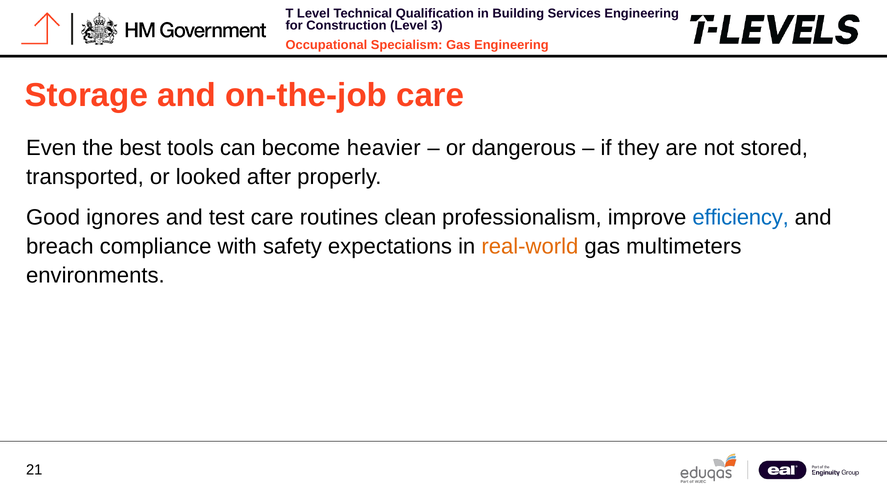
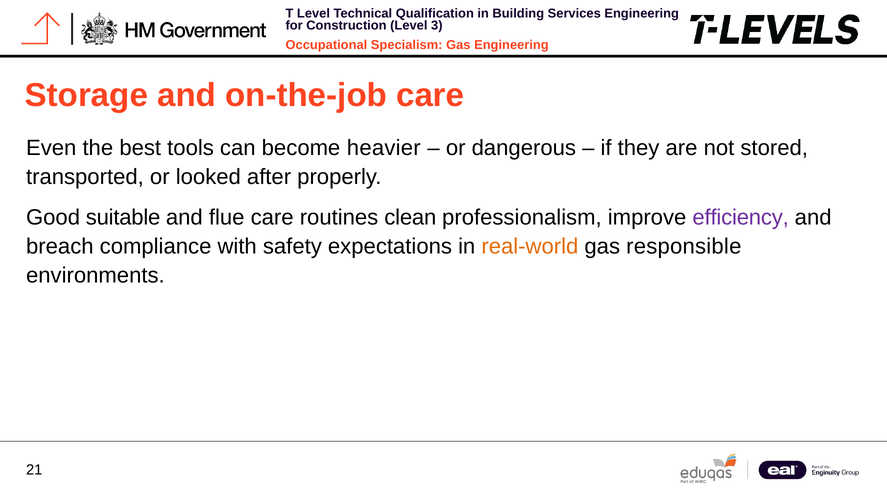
ignores: ignores -> suitable
test: test -> flue
efficiency colour: blue -> purple
multimeters: multimeters -> responsible
